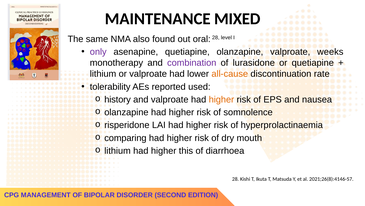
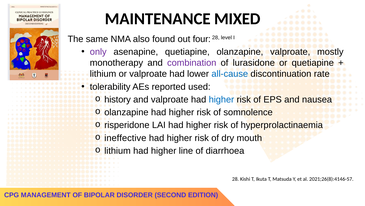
oral: oral -> four
weeks: weeks -> mostly
all-cause colour: orange -> blue
higher at (221, 99) colour: orange -> blue
comparing: comparing -> ineffective
this: this -> line
